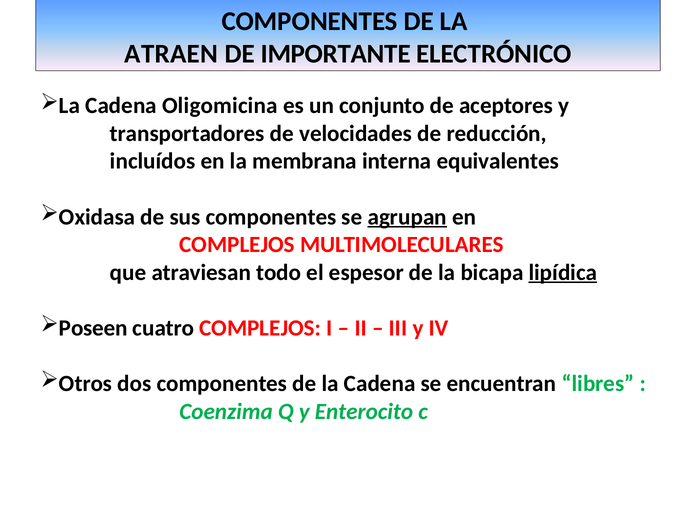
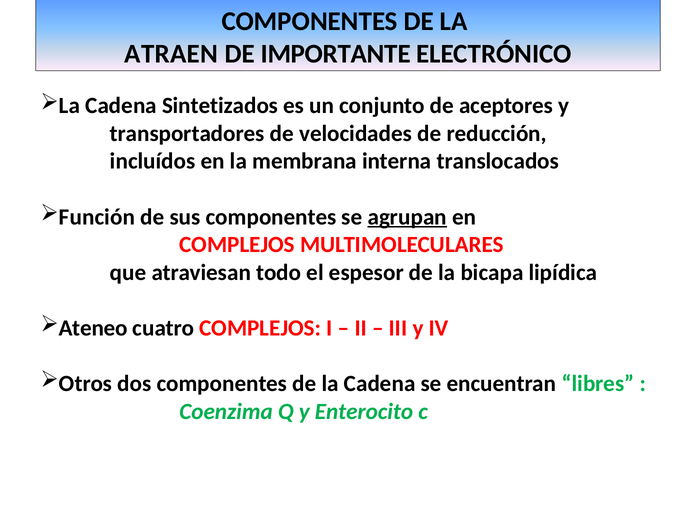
Oligomicina: Oligomicina -> Sintetizados
equivalentes: equivalentes -> translocados
Oxidasa: Oxidasa -> Función
lipídica underline: present -> none
Poseen: Poseen -> Ateneo
